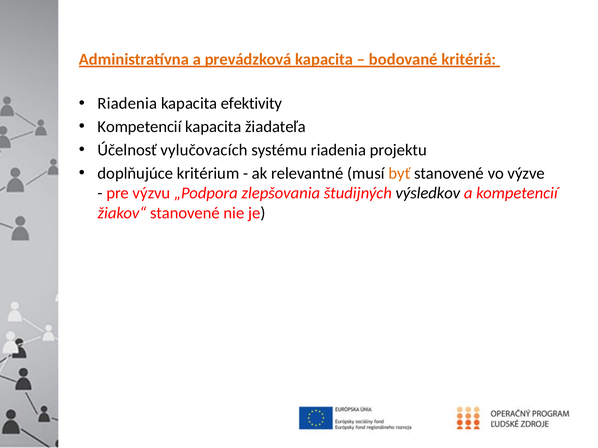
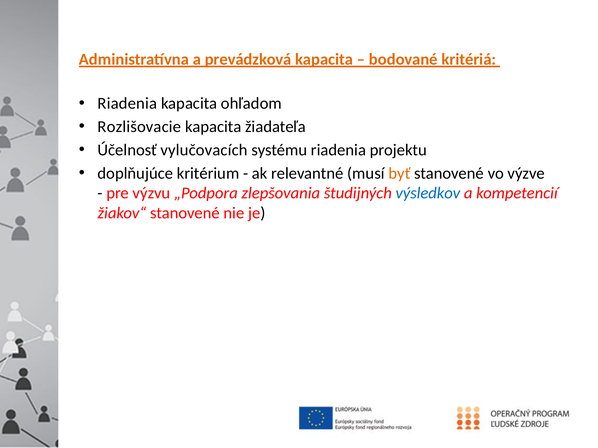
efektivity: efektivity -> ohľadom
Kompetencií at (140, 127): Kompetencií -> Rozlišovacie
výsledkov colour: black -> blue
